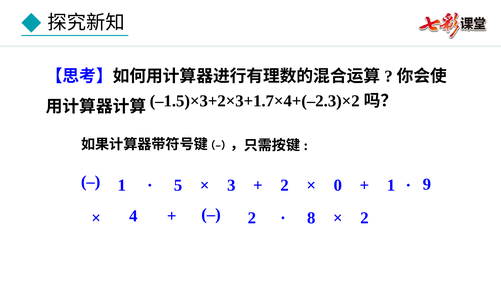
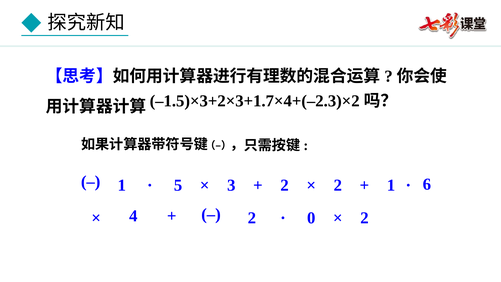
9: 9 -> 6
0 at (338, 185): 0 -> 2
8: 8 -> 0
